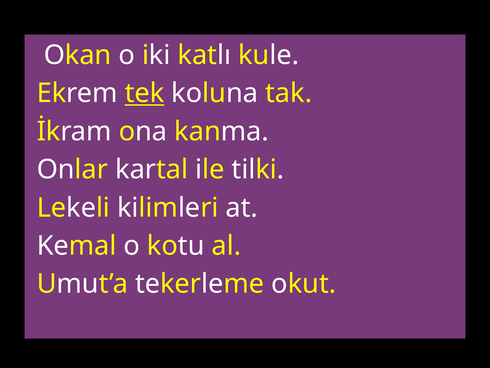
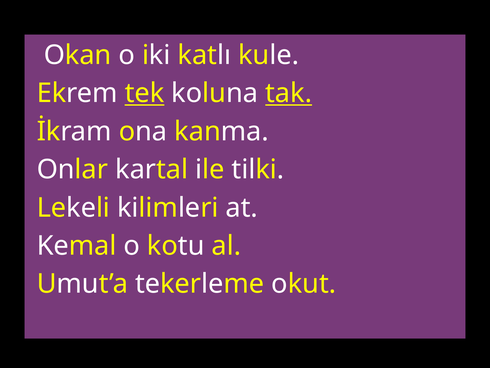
tak underline: none -> present
